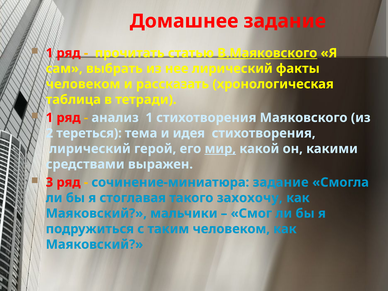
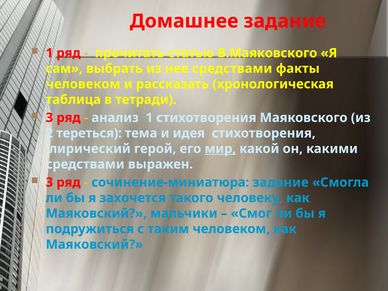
В.Маяковского underline: present -> none
нее лирический: лирический -> средствами
1 at (49, 118): 1 -> 3
стоглавая: стоглавая -> захочется
захохочу: захохочу -> человеку
